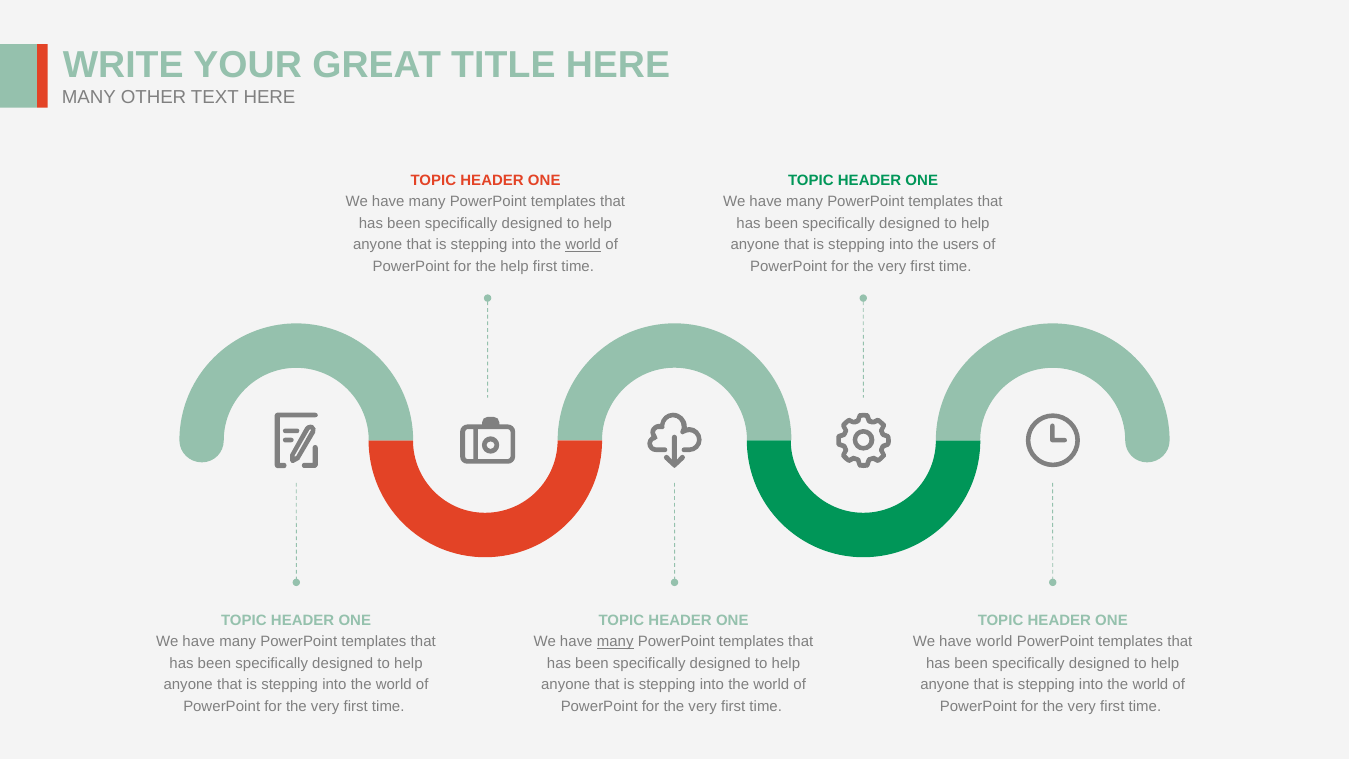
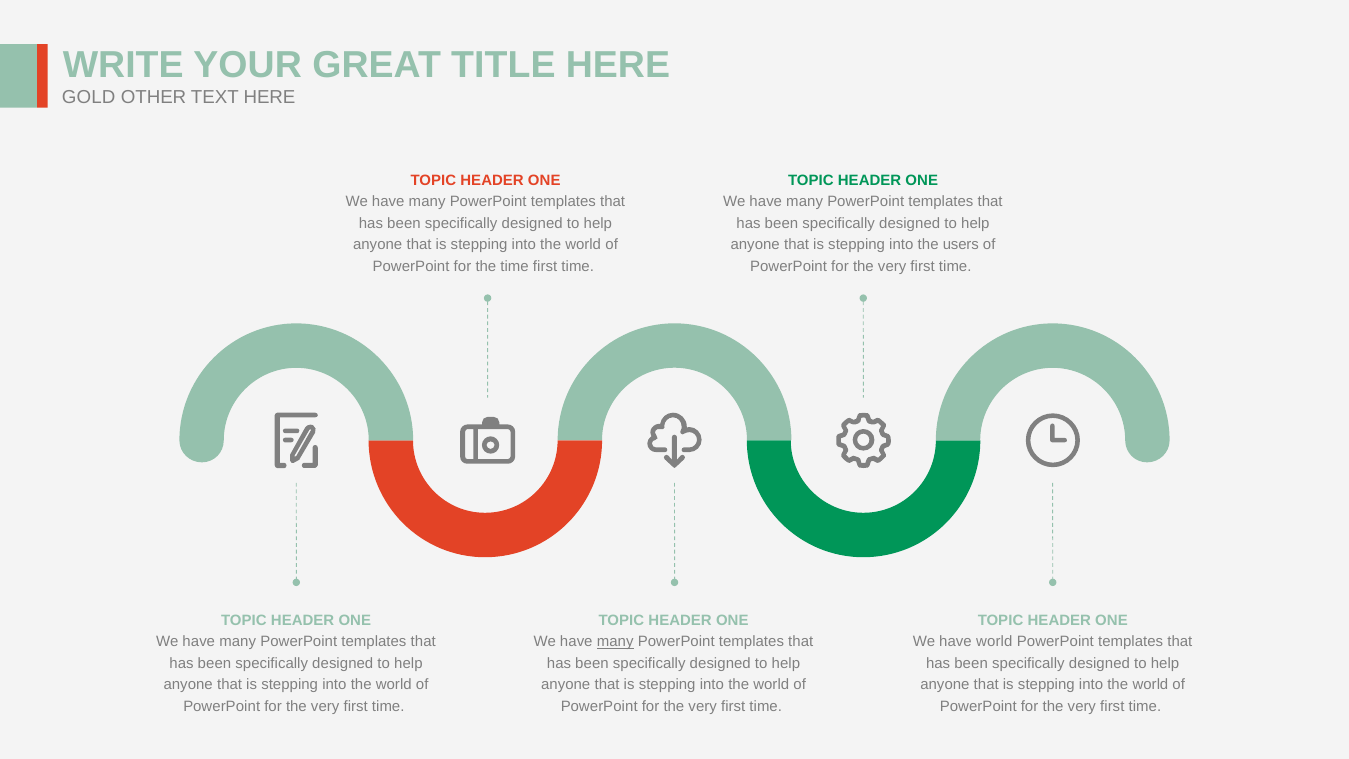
MANY at (89, 97): MANY -> GOLD
world at (583, 245) underline: present -> none
the help: help -> time
